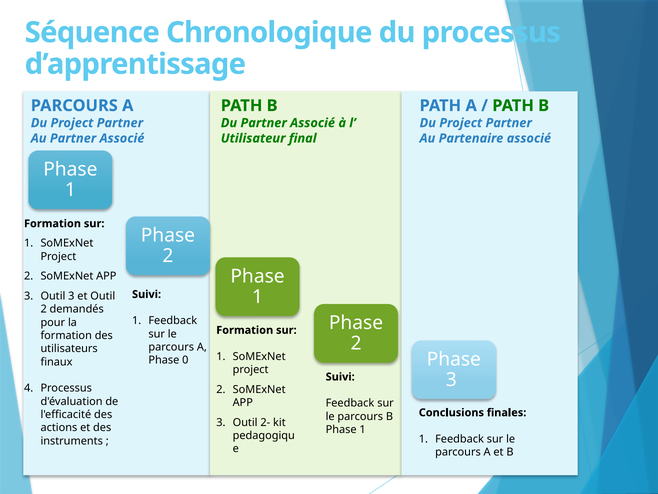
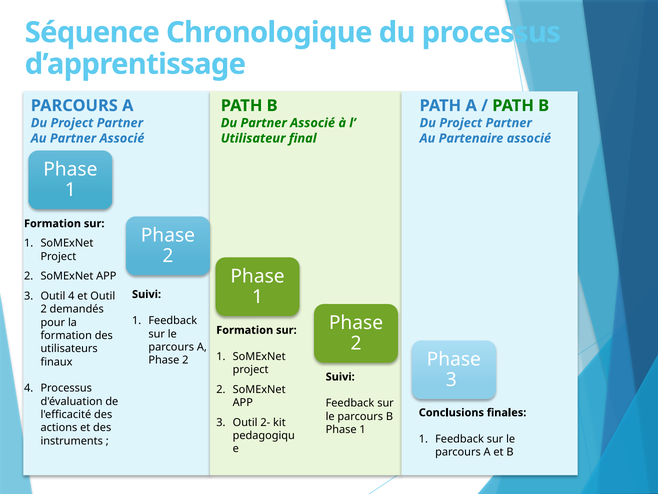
Outil 3: 3 -> 4
0 at (185, 360): 0 -> 2
